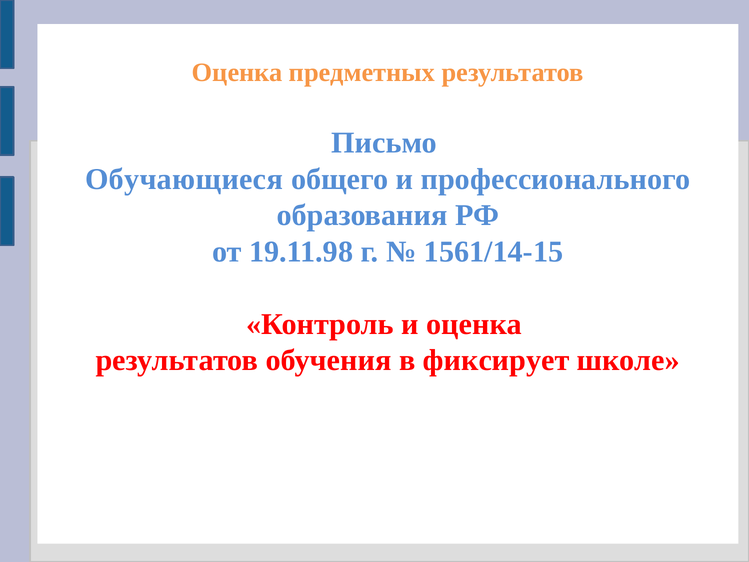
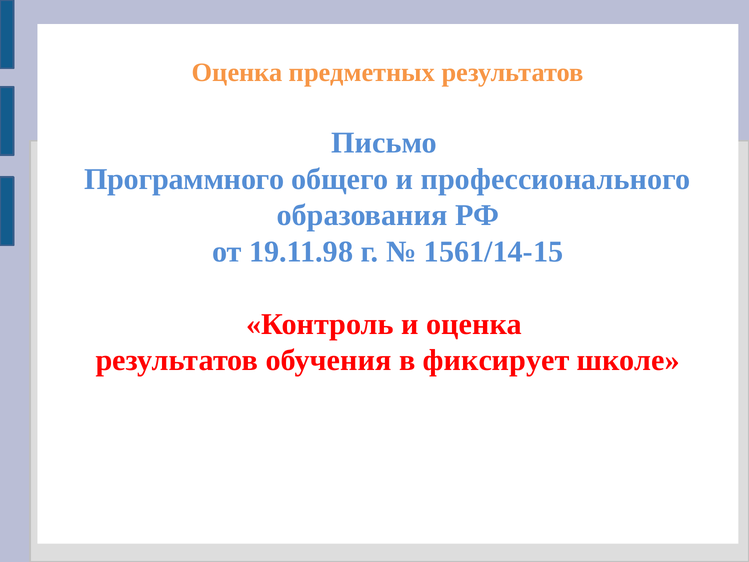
Обучающиеся: Обучающиеся -> Программного
